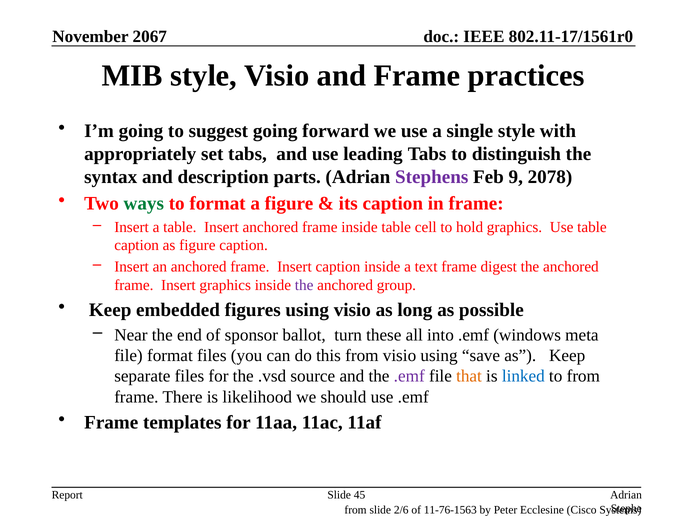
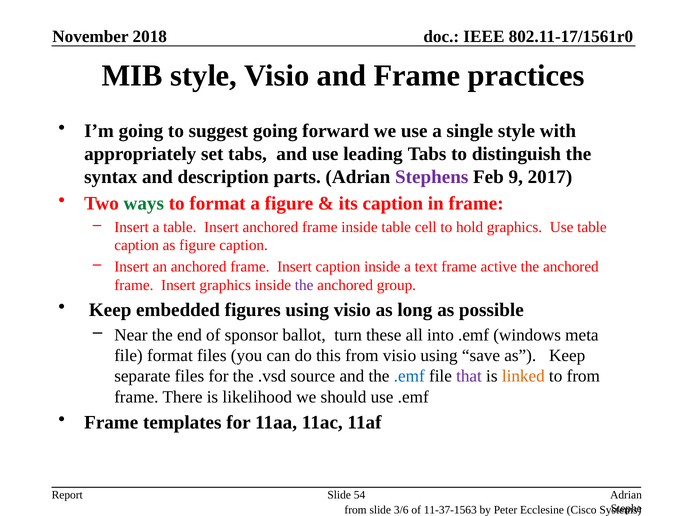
2067: 2067 -> 2018
2078: 2078 -> 2017
digest: digest -> active
.emf at (409, 376) colour: purple -> blue
that colour: orange -> purple
linked colour: blue -> orange
45: 45 -> 54
2/6: 2/6 -> 3/6
11-76-1563: 11-76-1563 -> 11-37-1563
